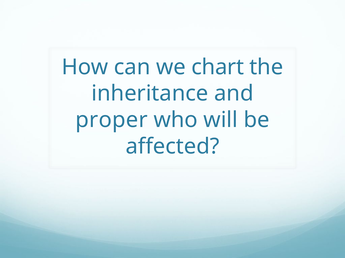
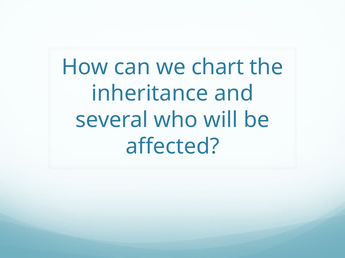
proper: proper -> several
